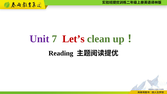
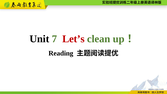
Unit colour: purple -> black
